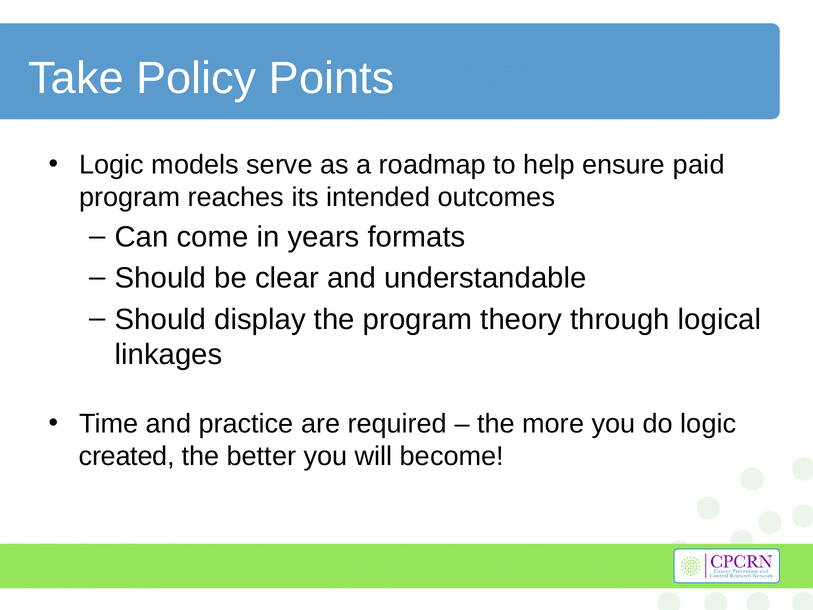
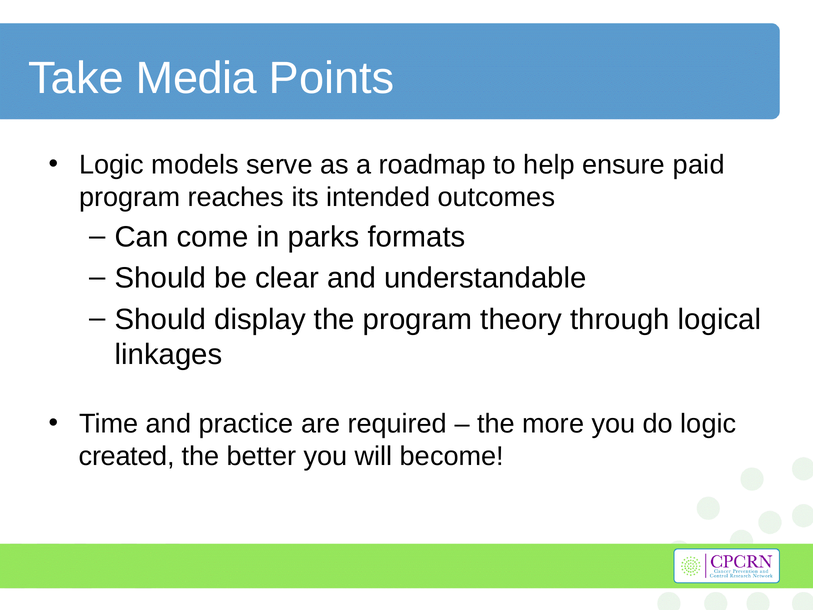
Policy: Policy -> Media
years: years -> parks
